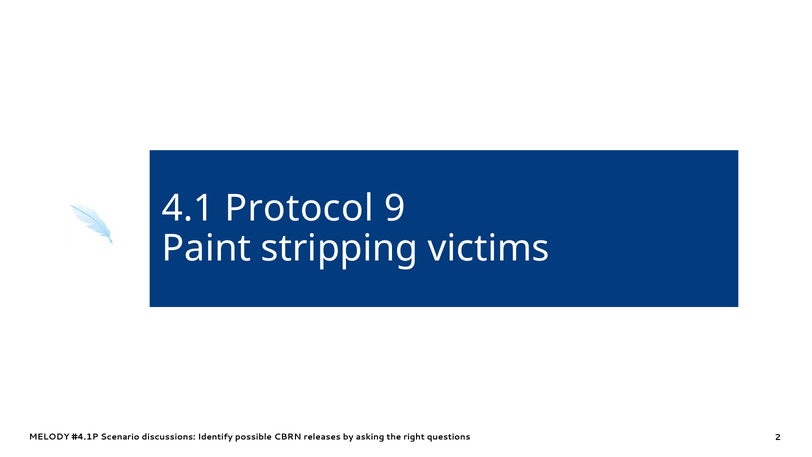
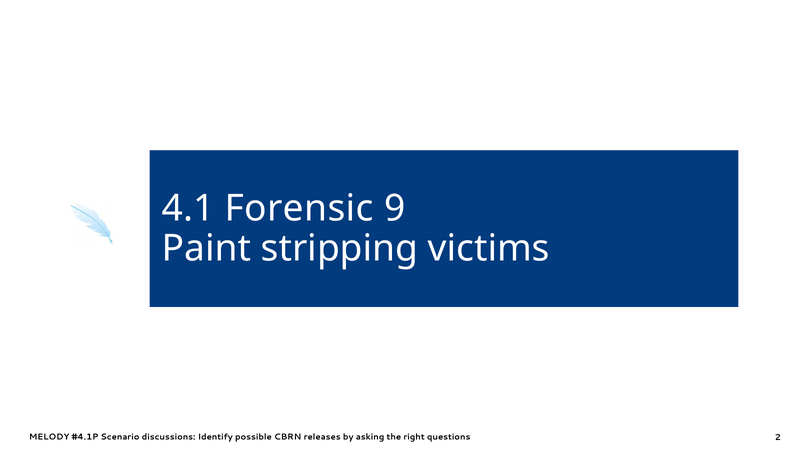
Protocol: Protocol -> Forensic
